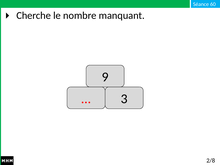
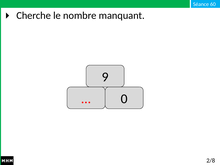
3: 3 -> 0
